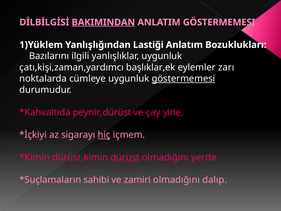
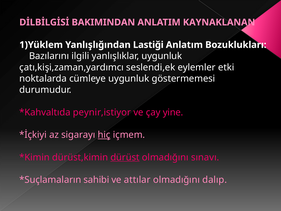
BAKIMINDAN underline: present -> none
ANLATIM GÖSTERMEMESI: GÖSTERMEMESI -> KAYNAKLANAN
başlıklar,ek: başlıklar,ek -> seslendi,ek
zarı: zarı -> etki
göstermemesi at (183, 78) underline: present -> none
peynir,dürüst: peynir,dürüst -> peynir,istiyor
yerde: yerde -> sınavı
zamiri: zamiri -> attılar
